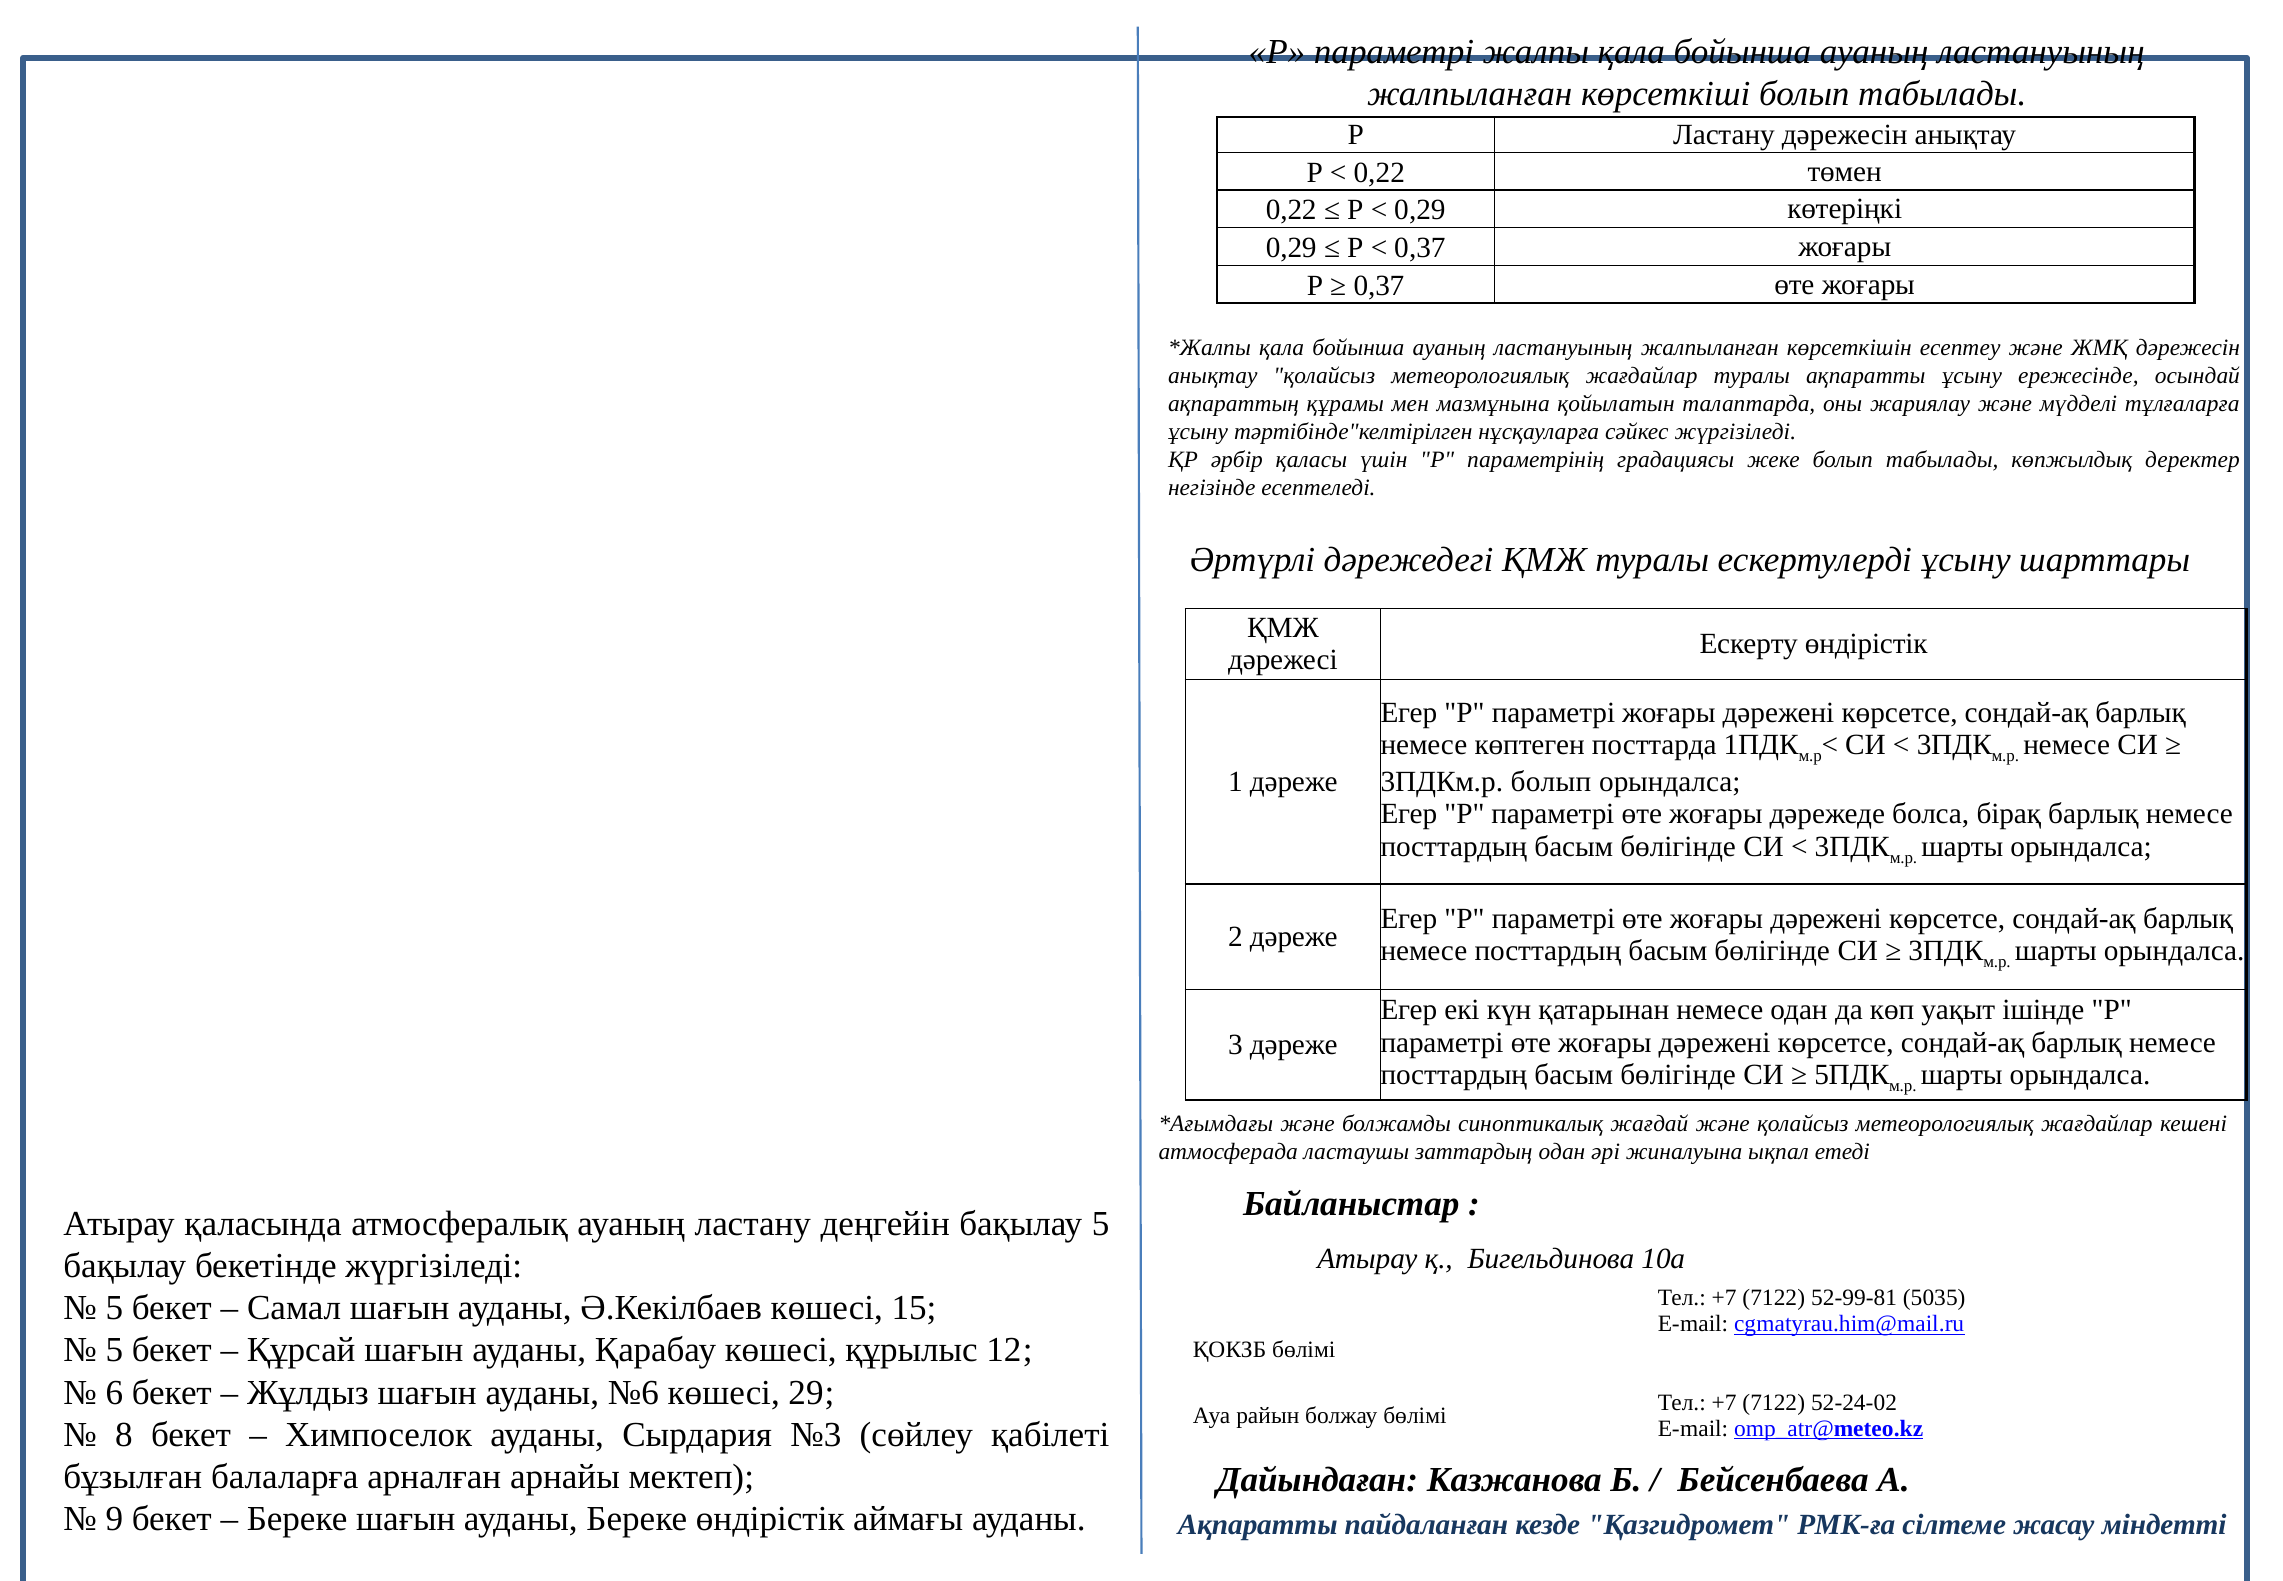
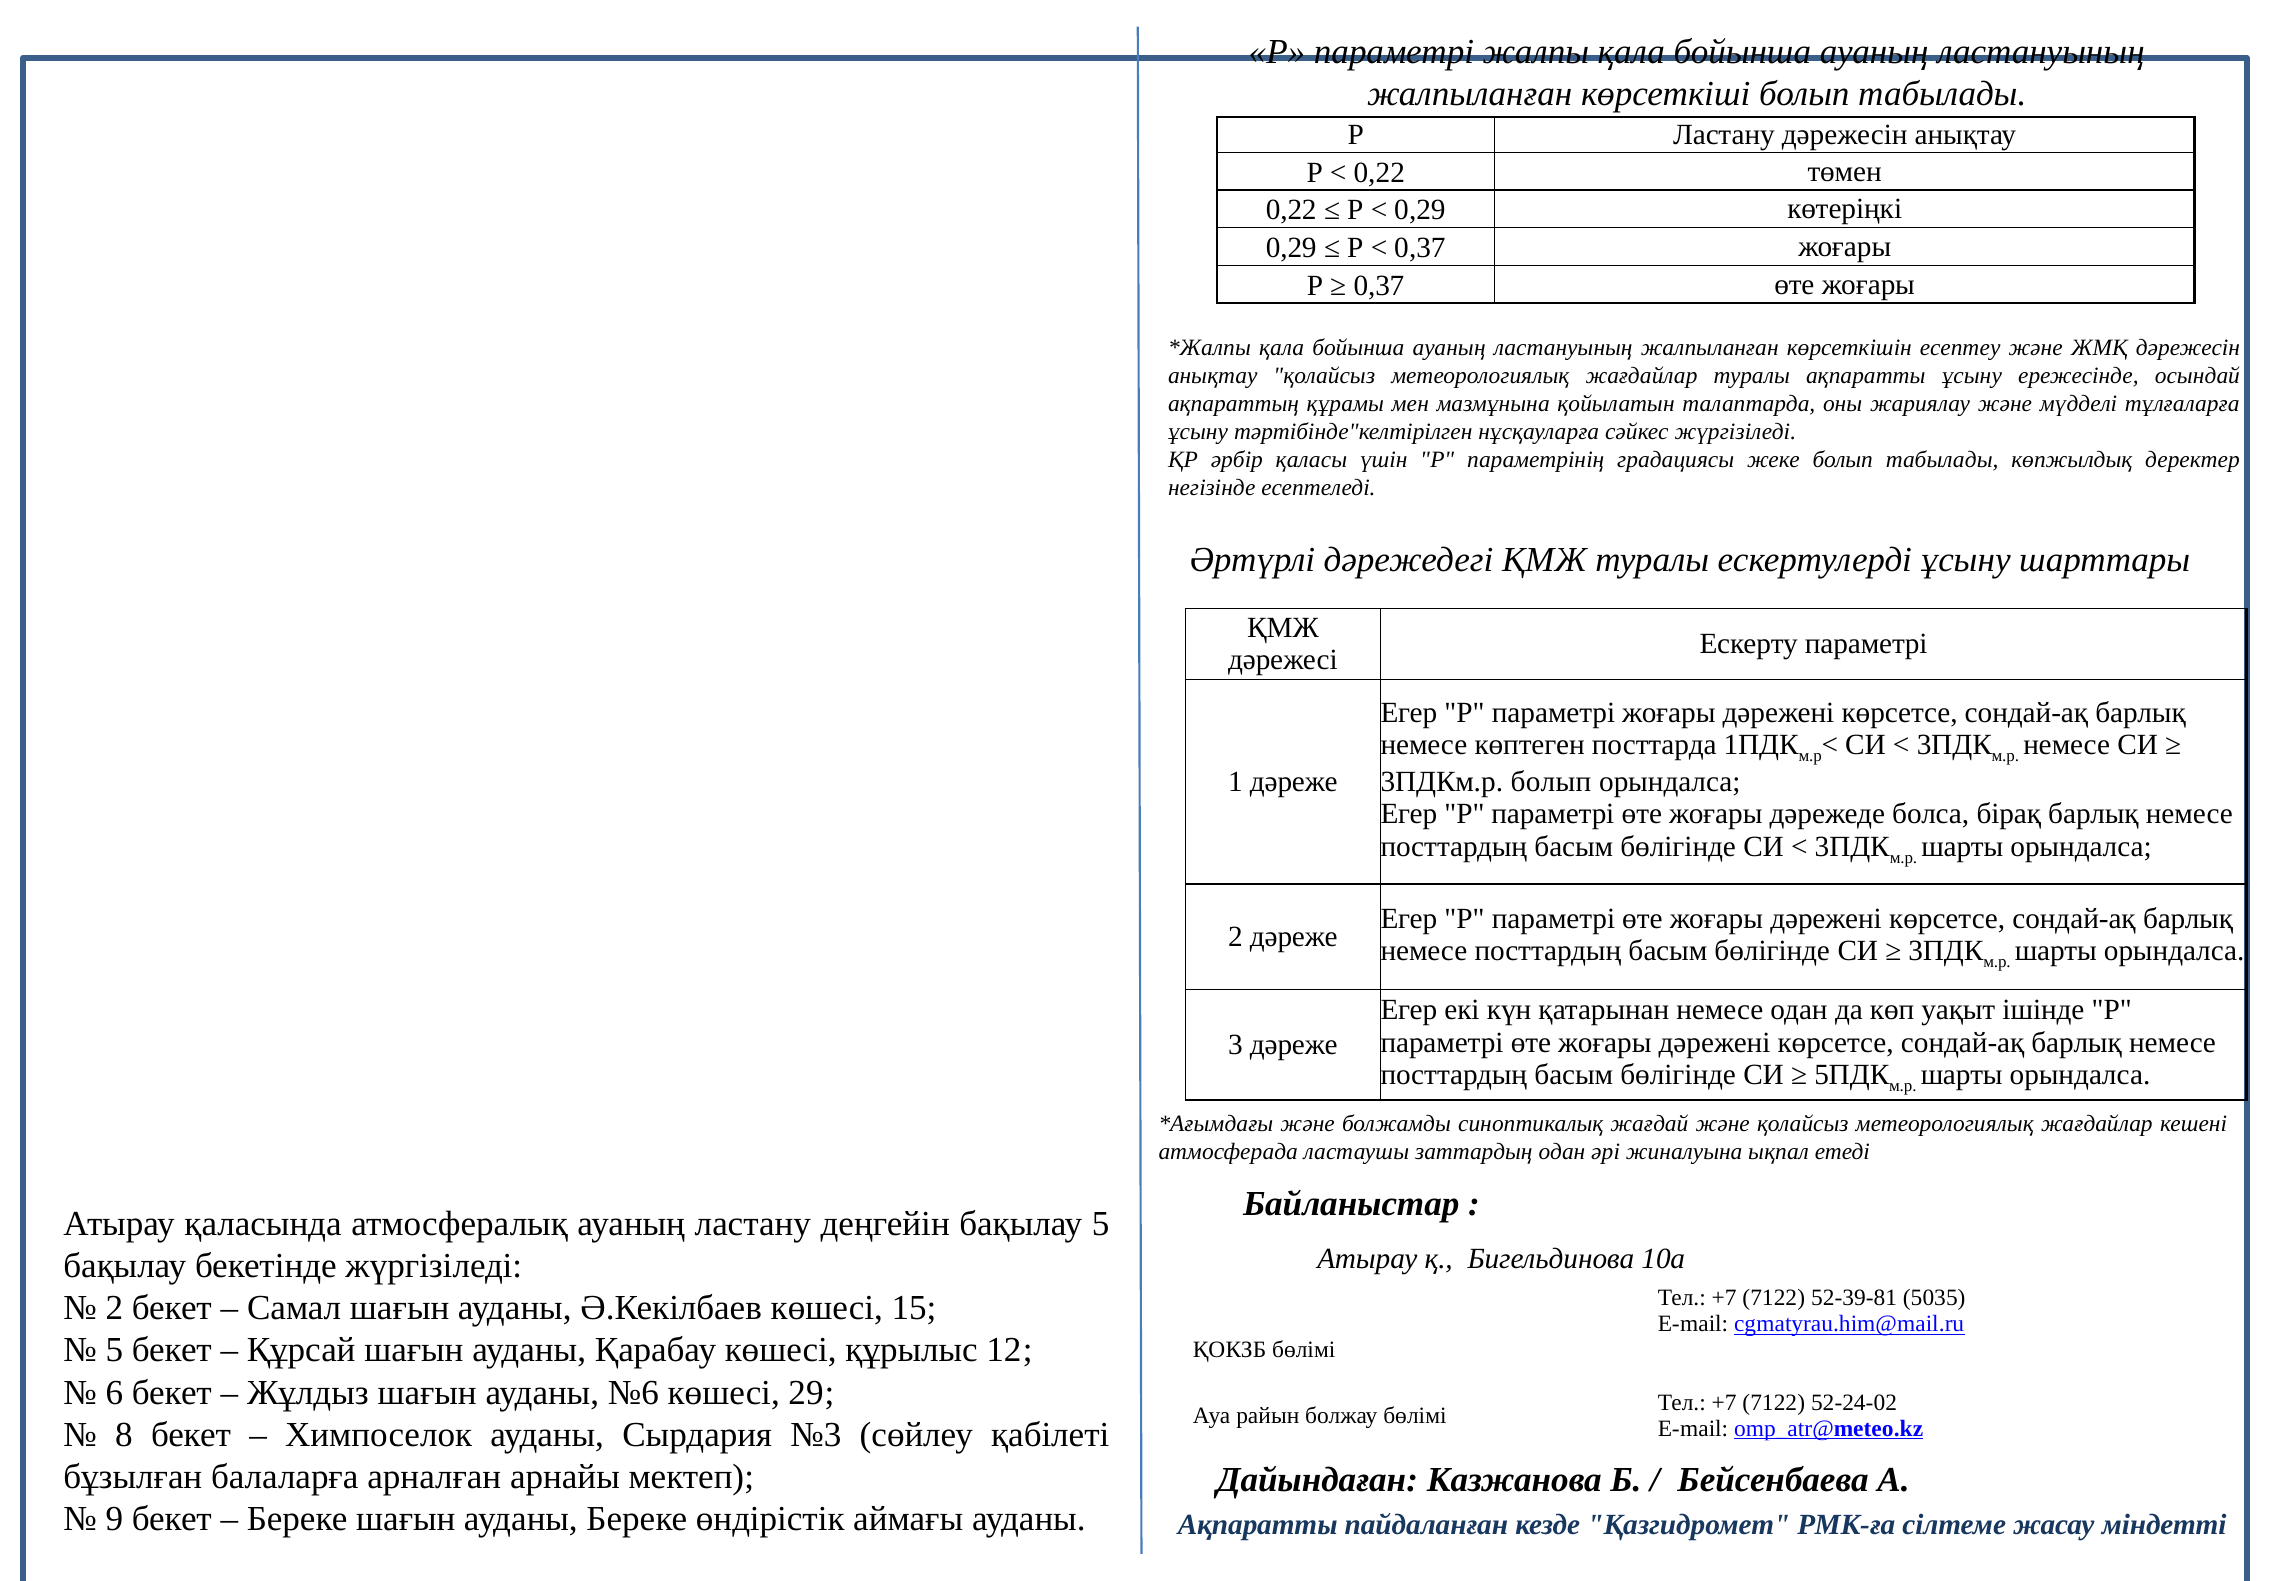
Ескерту өндірістік: өндірістік -> параметрі
52-99-81: 52-99-81 -> 52-39-81
5 at (114, 1308): 5 -> 2
